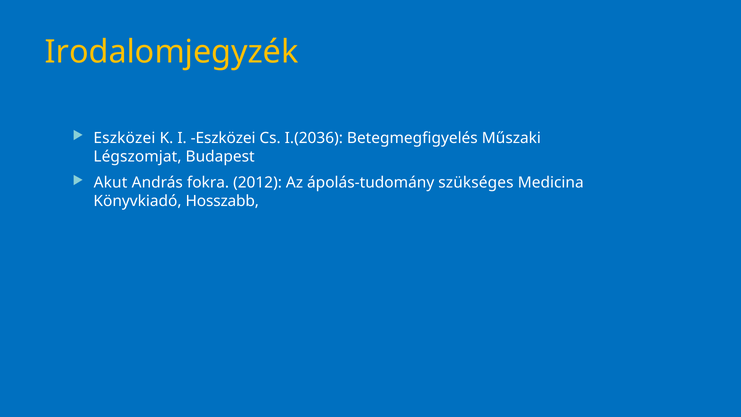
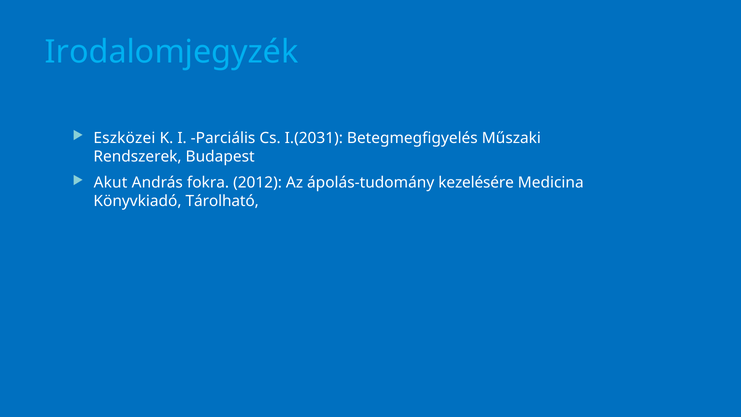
Irodalomjegyzék colour: yellow -> light blue
I Eszközei: Eszközei -> Parciális
I.(2036: I.(2036 -> I.(2031
Légszomjat: Légszomjat -> Rendszerek
szükséges: szükséges -> kezelésére
Hosszabb: Hosszabb -> Tárolható
